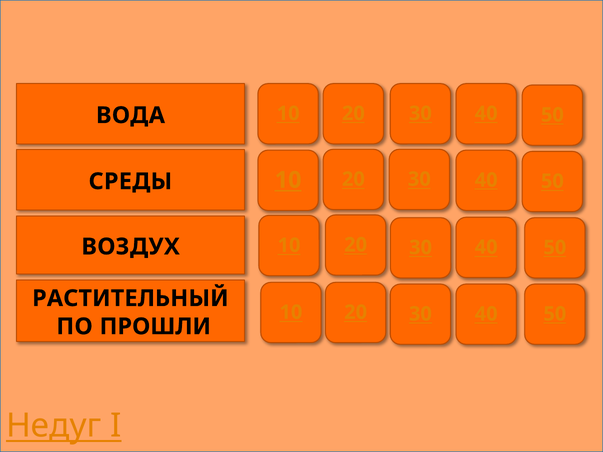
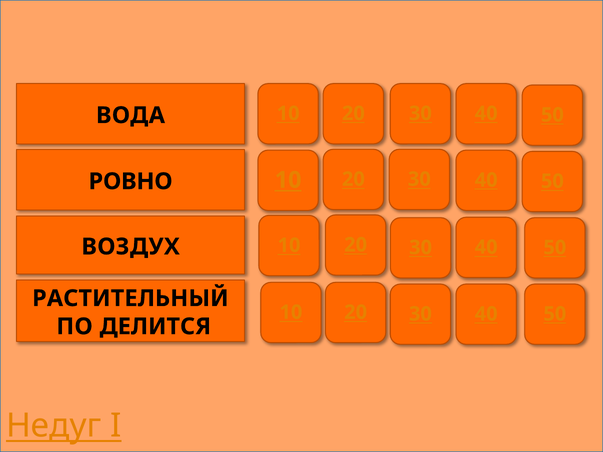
СРЕДЫ: СРЕДЫ -> РОВНО
ПРОШЛИ: ПРОШЛИ -> ДЕЛИТСЯ
